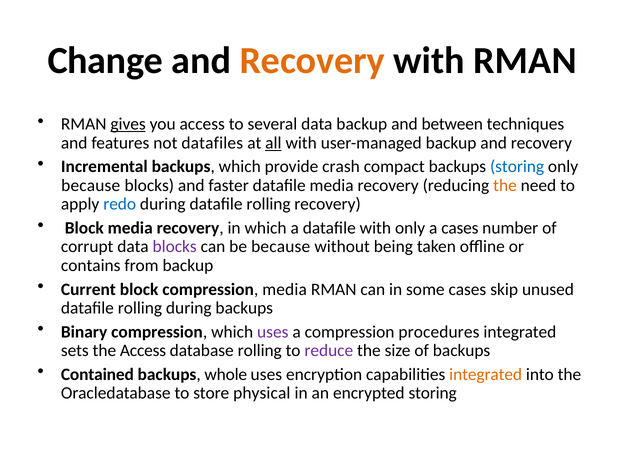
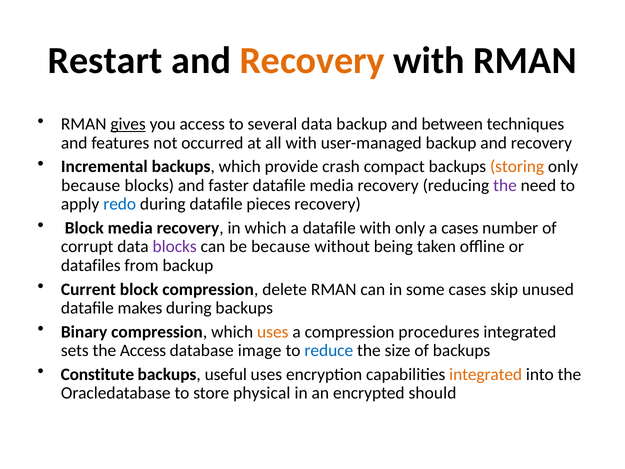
Change: Change -> Restart
datafiles: datafiles -> occurred
all underline: present -> none
storing at (517, 167) colour: blue -> orange
the at (505, 185) colour: orange -> purple
during datafile rolling: rolling -> pieces
contains: contains -> datafiles
compression media: media -> delete
rolling at (140, 308): rolling -> makes
uses at (273, 332) colour: purple -> orange
database rolling: rolling -> image
reduce colour: purple -> blue
Contained: Contained -> Constitute
whole: whole -> useful
encrypted storing: storing -> should
